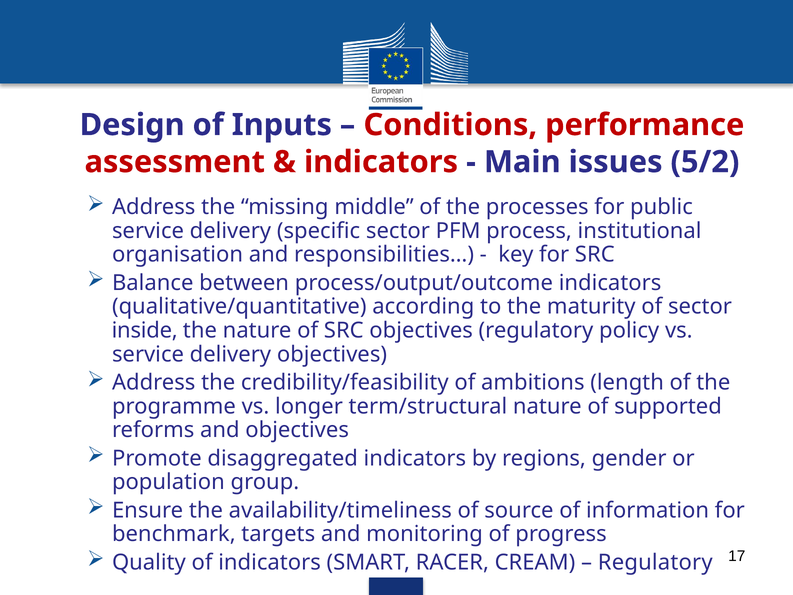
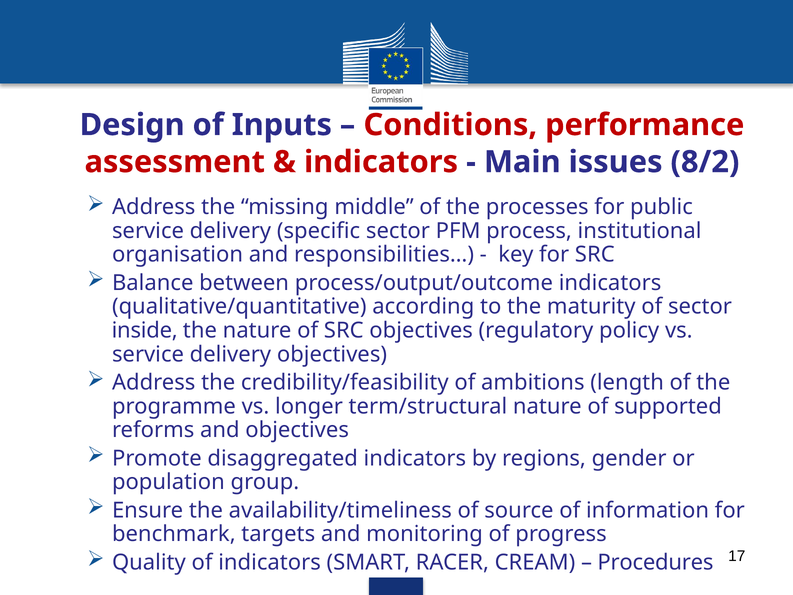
5/2: 5/2 -> 8/2
Regulatory at (655, 562): Regulatory -> Procedures
